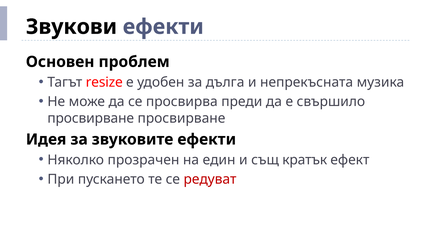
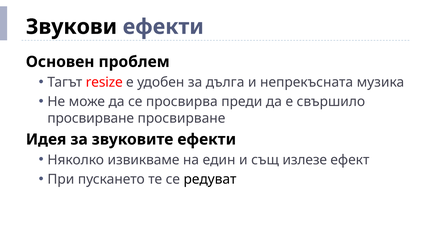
прозрачен: прозрачен -> извикваме
кратък: кратък -> излезе
редуват colour: red -> black
